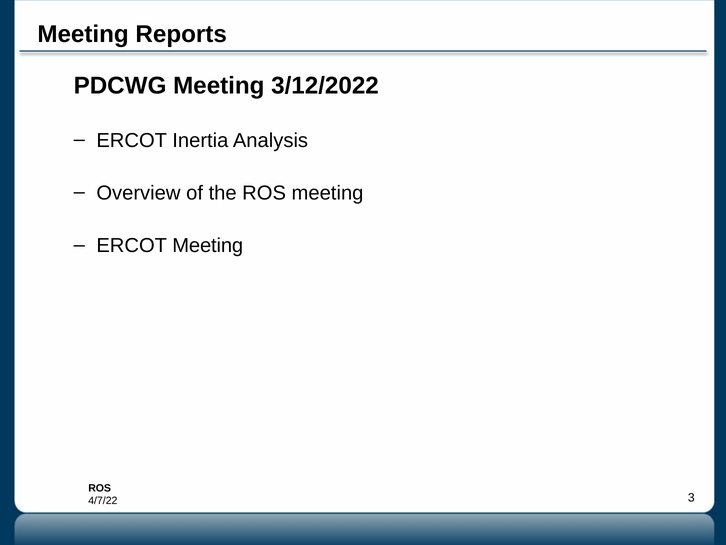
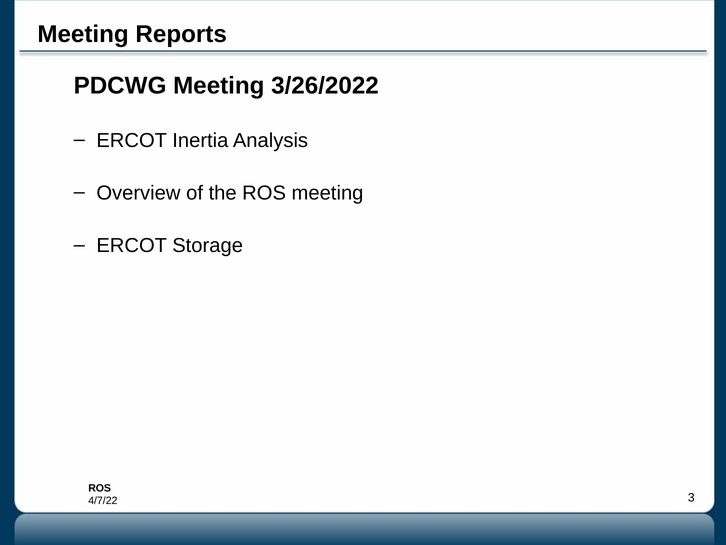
3/12/2022: 3/12/2022 -> 3/26/2022
ERCOT Meeting: Meeting -> Storage
